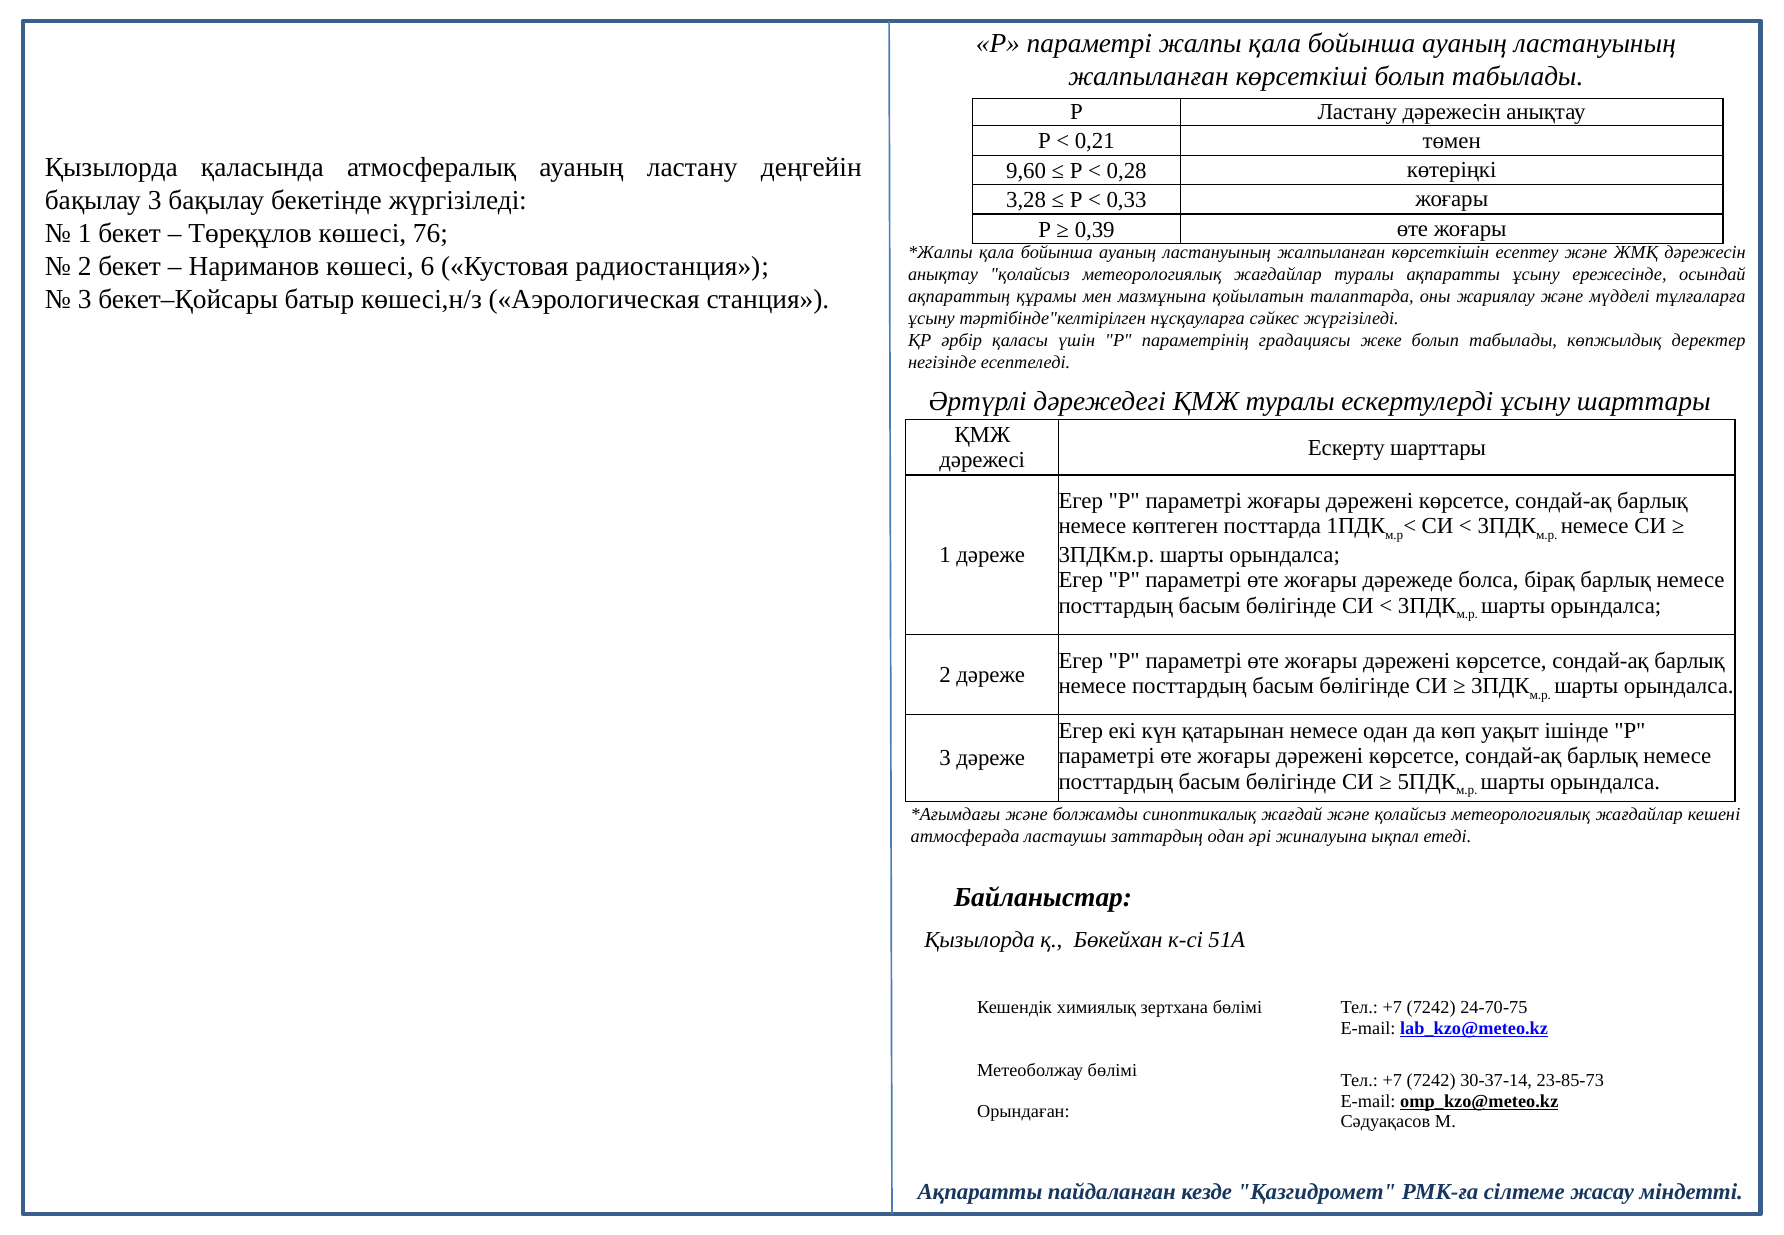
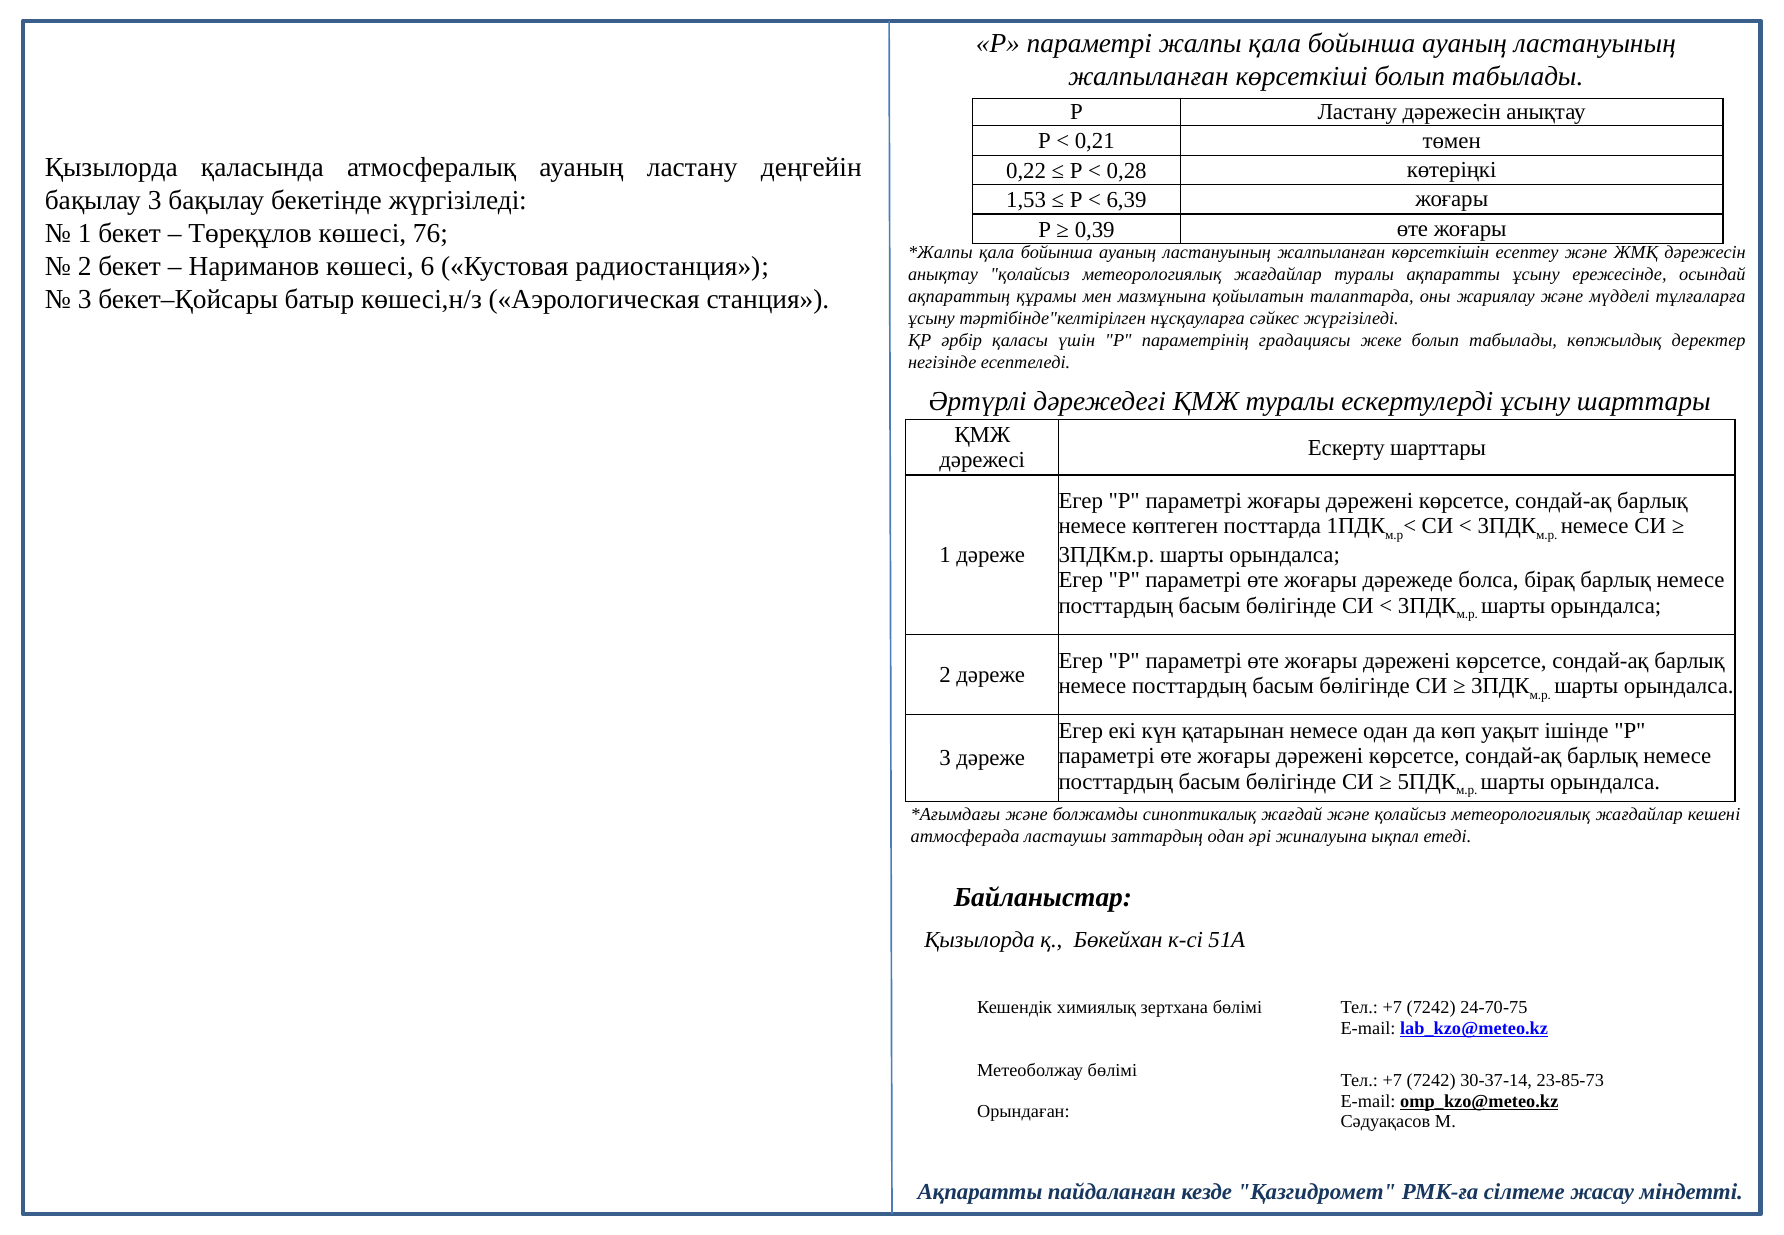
9,60: 9,60 -> 0,22
3,28: 3,28 -> 1,53
0,33: 0,33 -> 6,39
